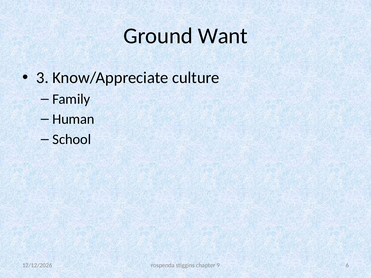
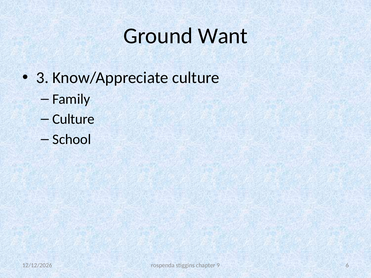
Human at (73, 119): Human -> Culture
